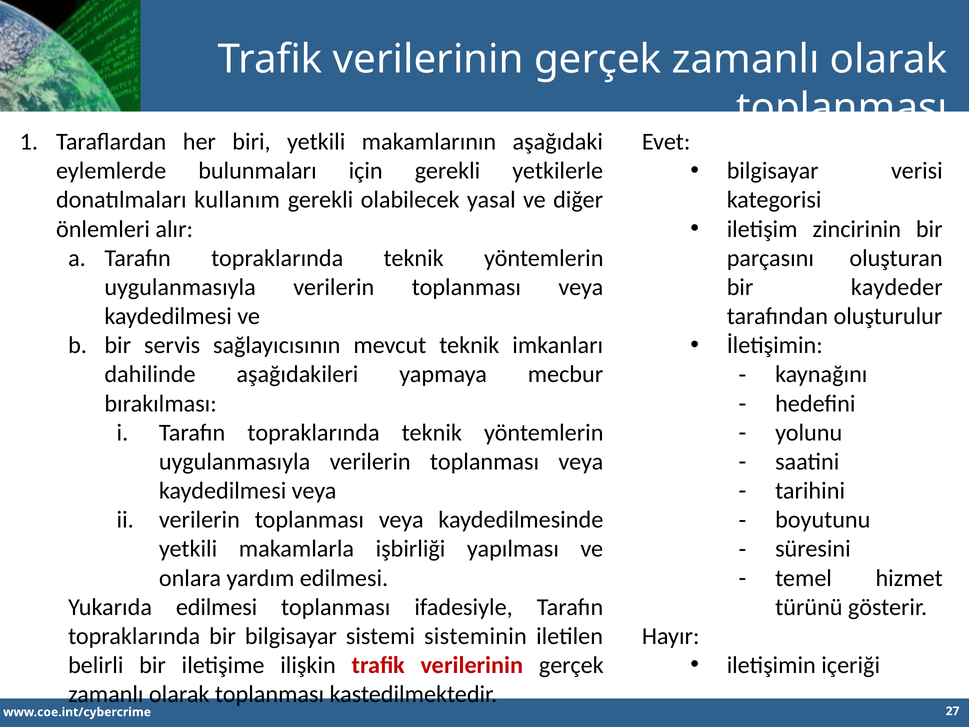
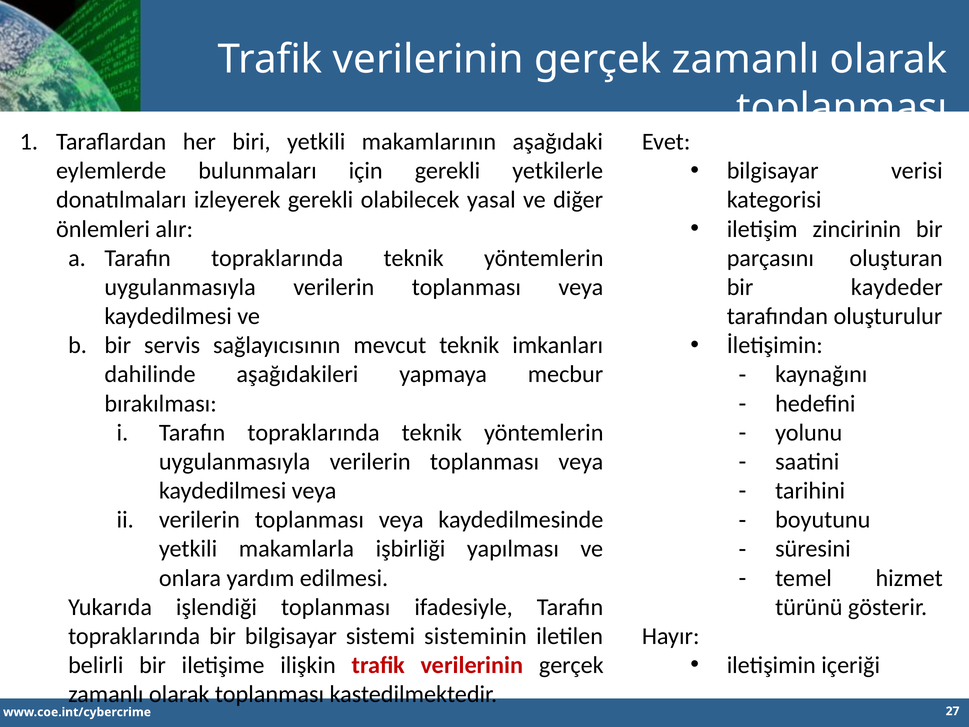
kullanım: kullanım -> izleyerek
Yukarıda edilmesi: edilmesi -> işlendiği
